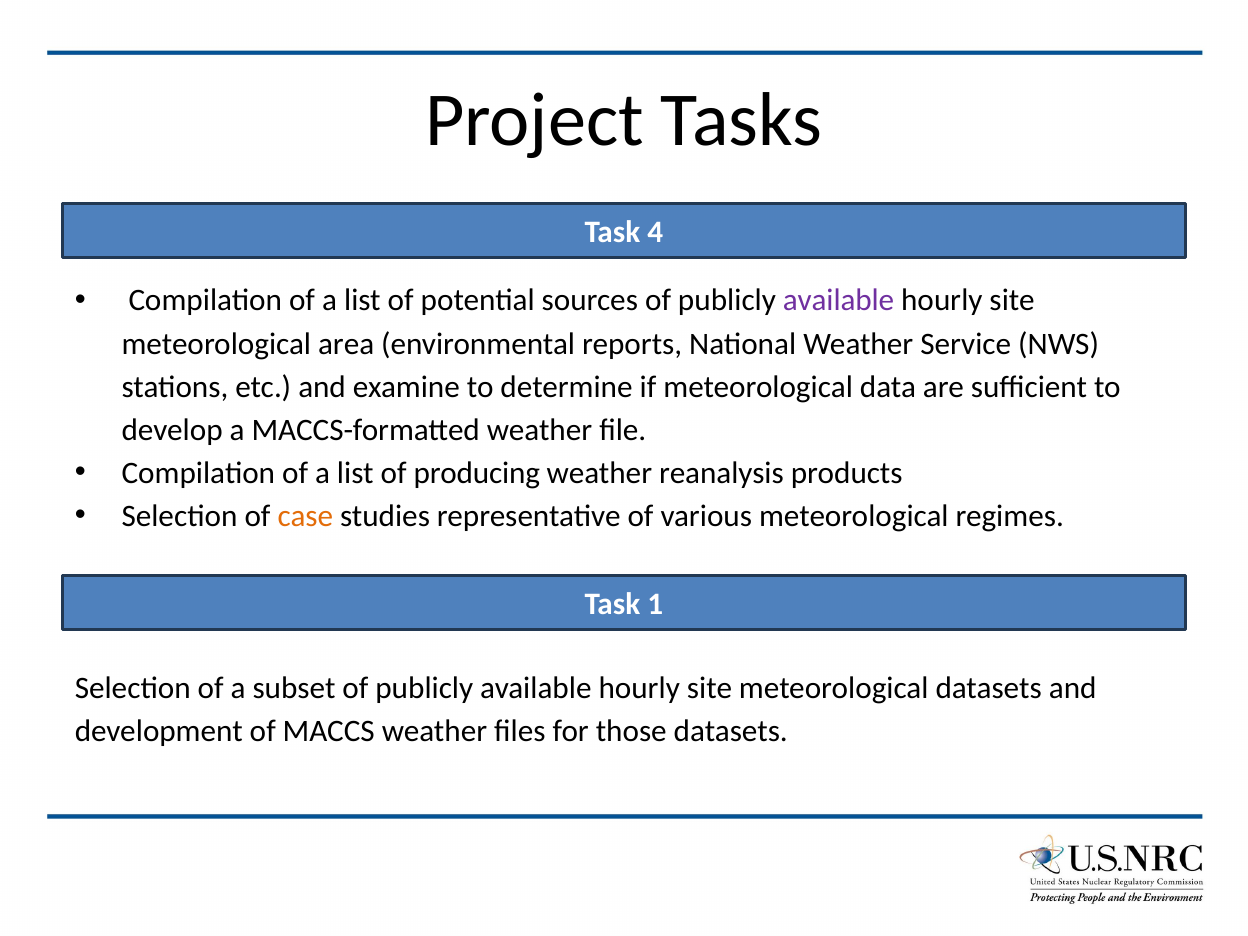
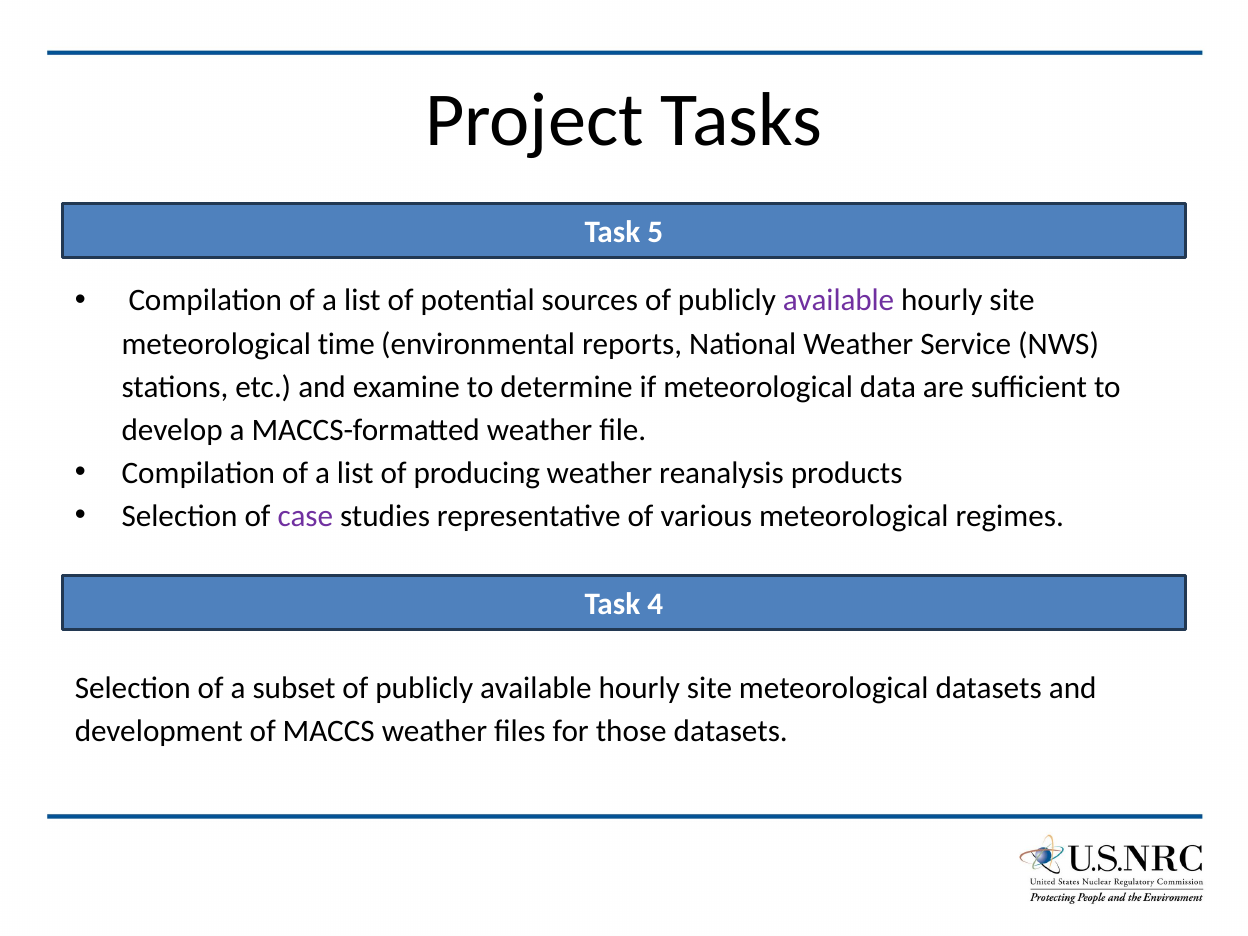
4: 4 -> 5
area: area -> time
case colour: orange -> purple
1: 1 -> 4
